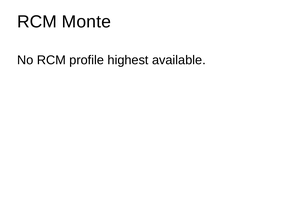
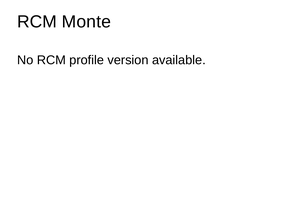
highest: highest -> version
